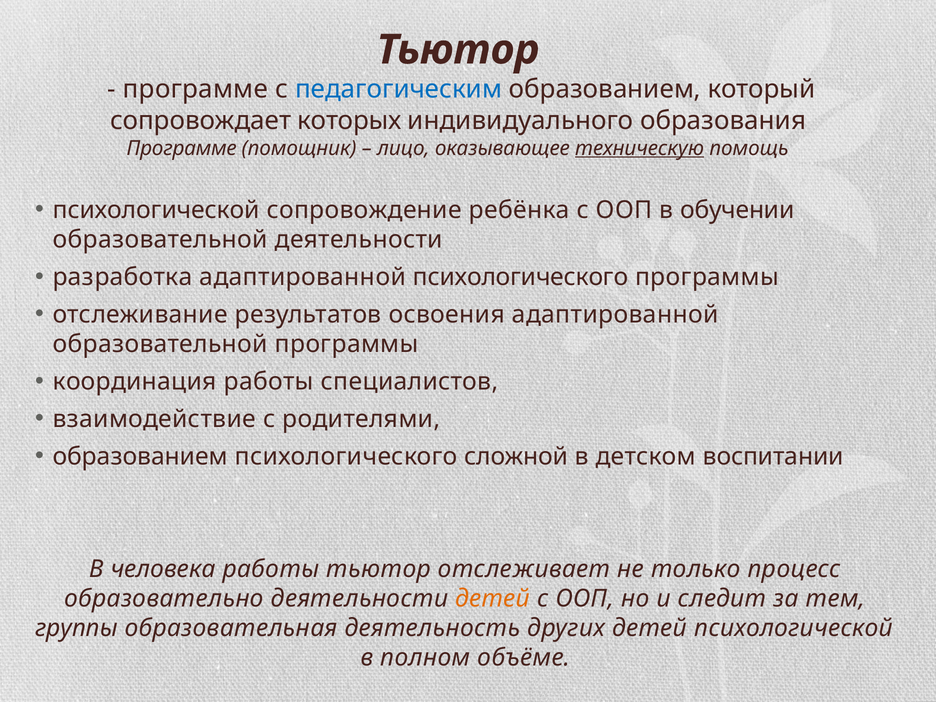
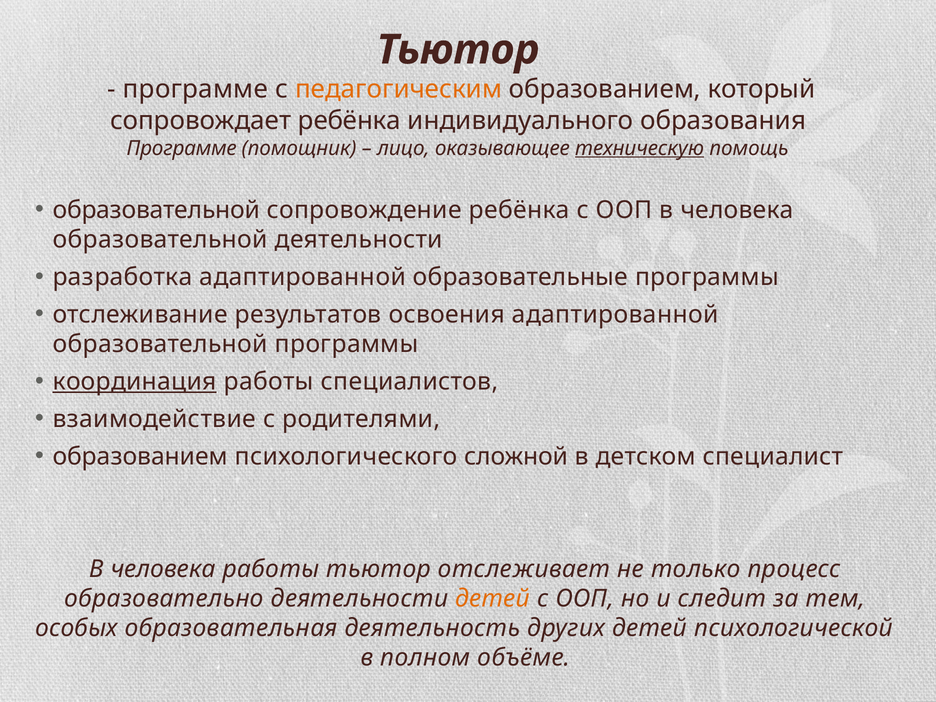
педагогическим colour: blue -> orange
сопровождает которых: которых -> ребёнка
психологической at (156, 210): психологической -> образовательной
ООП в обучении: обучении -> человека
адаптированной психологического: психологического -> образовательные
координация underline: none -> present
воспитании: воспитании -> специалист
группы: группы -> особых
